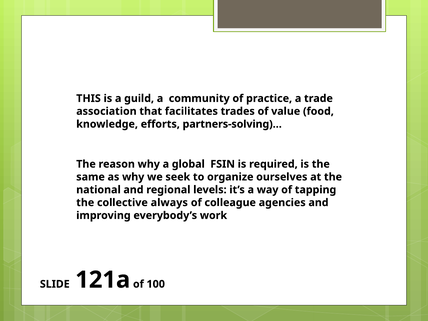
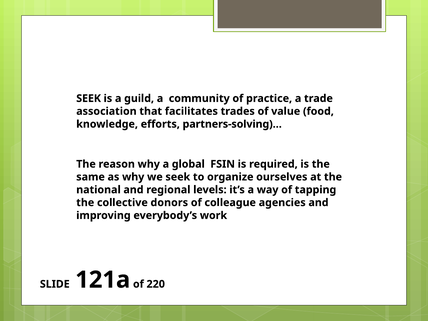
THIS at (89, 98): THIS -> SEEK
always: always -> donors
100: 100 -> 220
